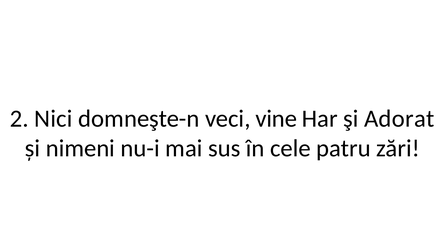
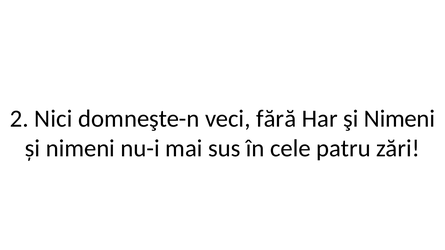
vine: vine -> fără
şi Adorat: Adorat -> Nimeni
